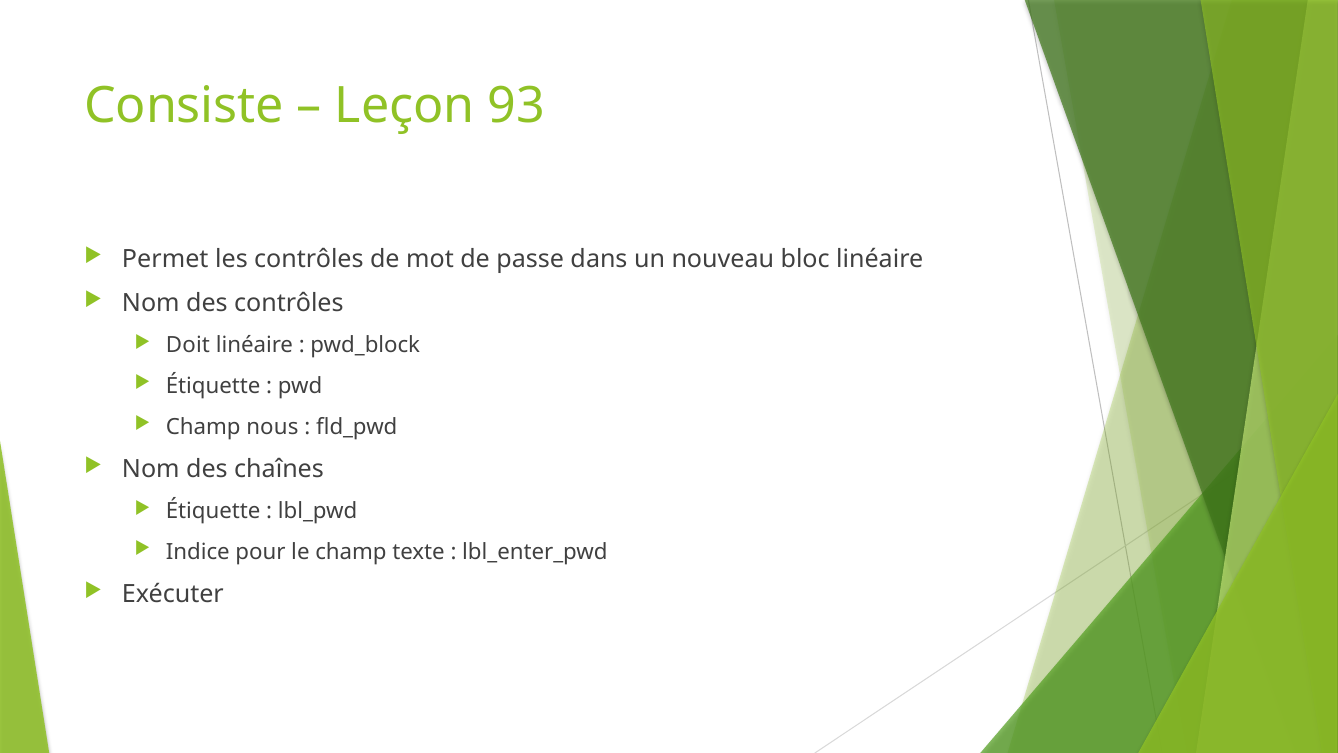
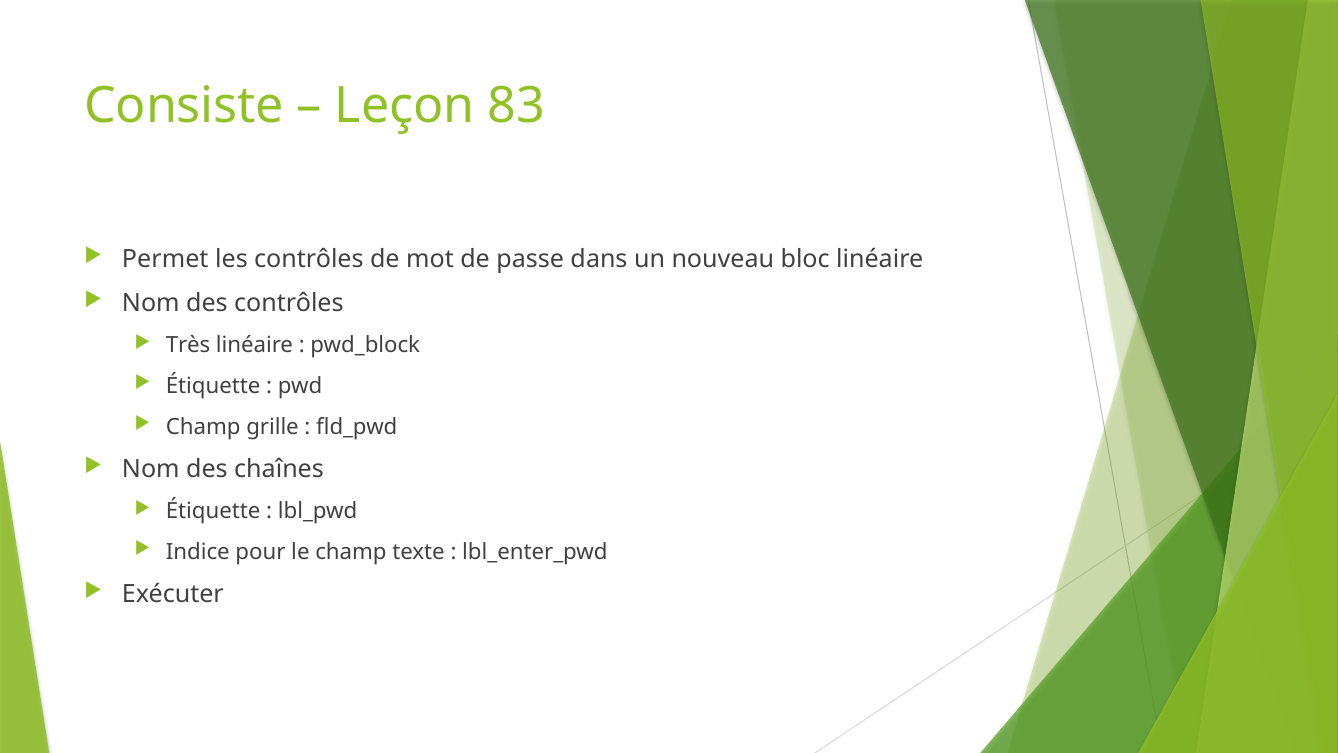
93: 93 -> 83
Doit: Doit -> Très
nous: nous -> grille
